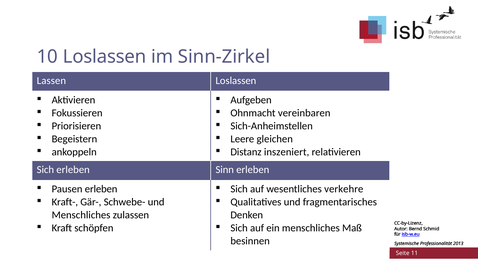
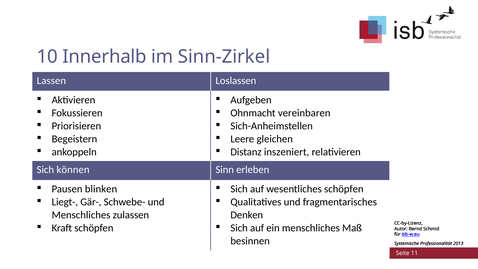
10 Loslassen: Loslassen -> Innerhalb
Sich erleben: erleben -> können
Pausen erleben: erleben -> blinken
wesentliches verkehre: verkehre -> schöpfen
Kraft-: Kraft- -> Liegt-
